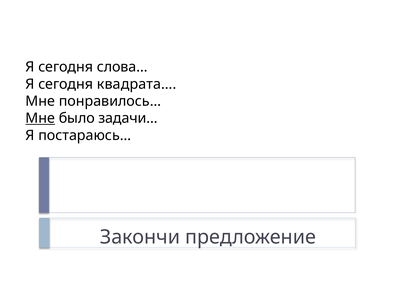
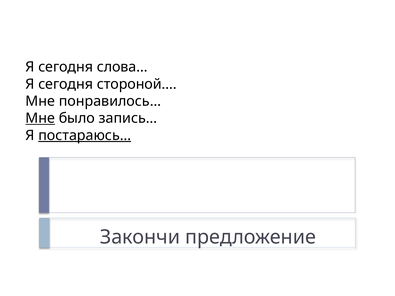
квадрата…: квадрата… -> стороной…
задачи…: задачи… -> запись…
постараюсь… underline: none -> present
